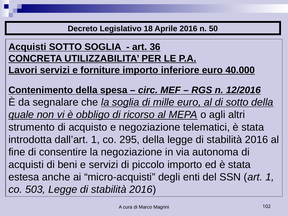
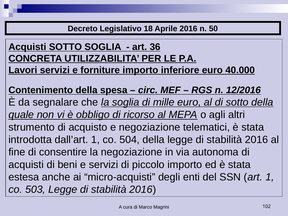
295: 295 -> 504
